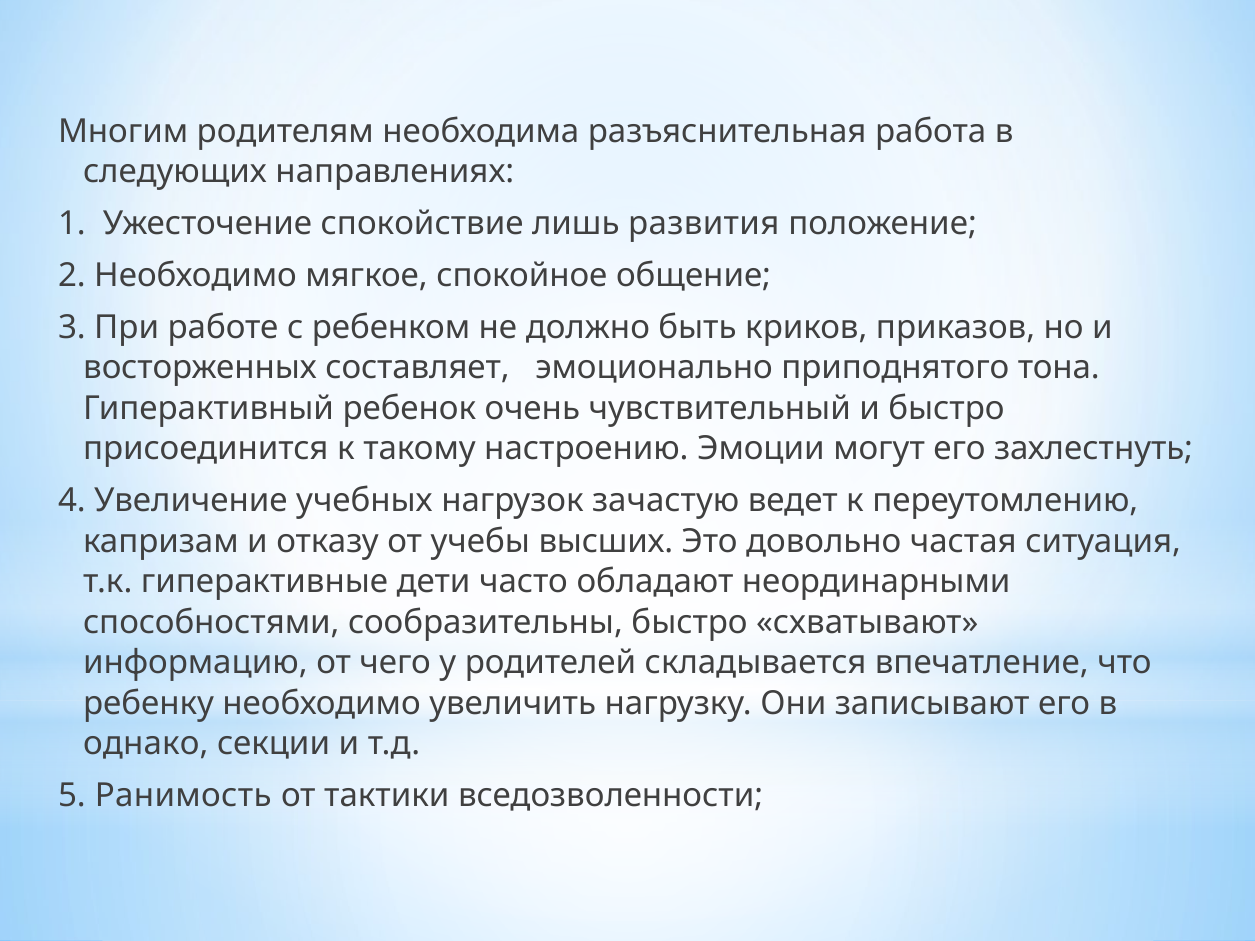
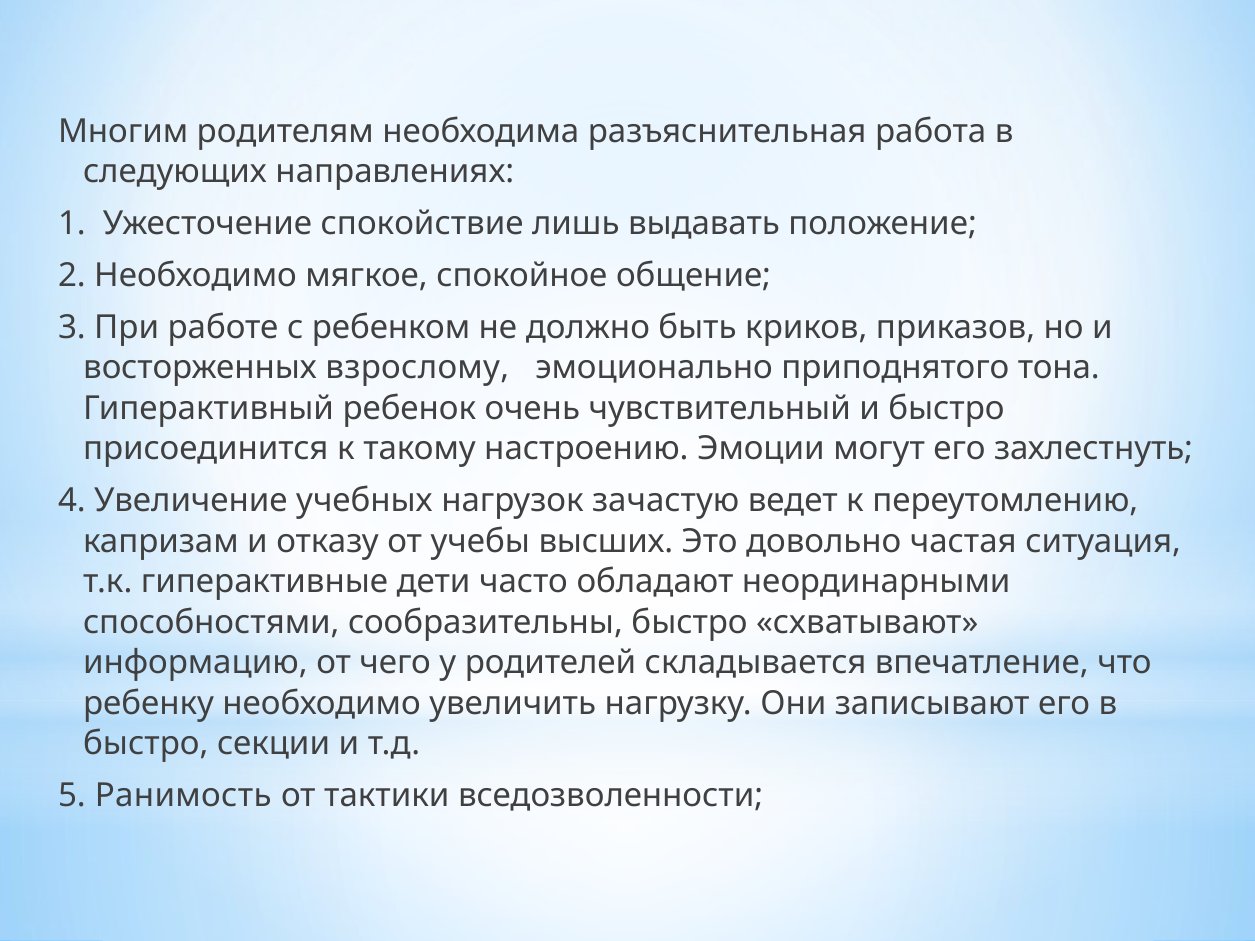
развития: развития -> выдавать
составляет: составляет -> взрослому
однако at (146, 744): однако -> быстро
